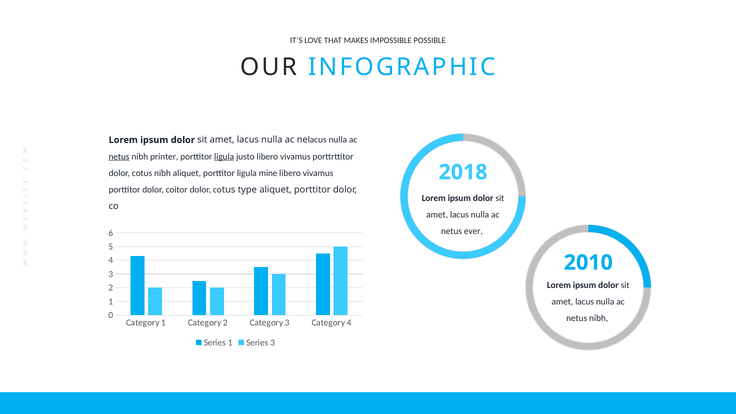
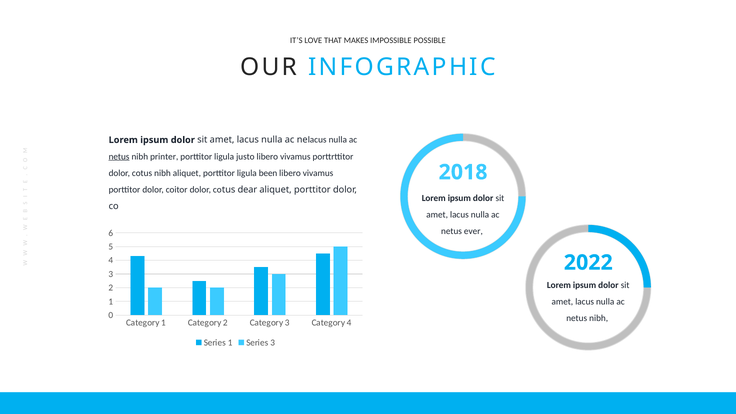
ligula at (224, 157) underline: present -> none
mine: mine -> been
type: type -> dear
2010: 2010 -> 2022
